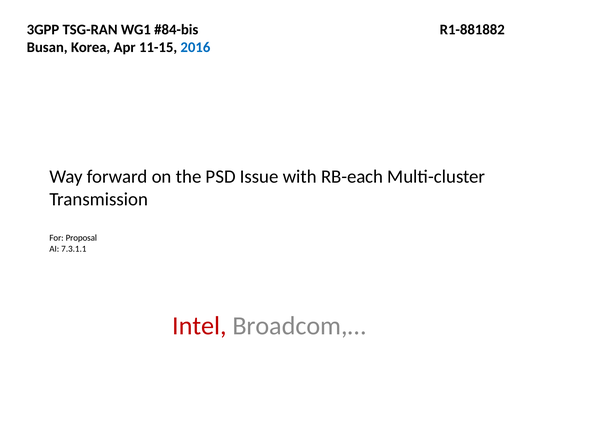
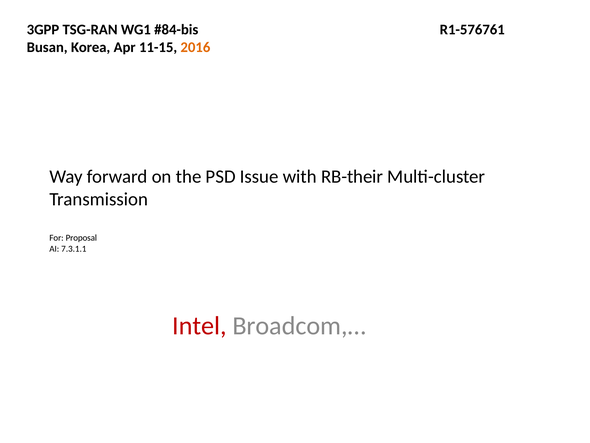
R1-881882: R1-881882 -> R1-576761
2016 colour: blue -> orange
RB-each: RB-each -> RB-their
